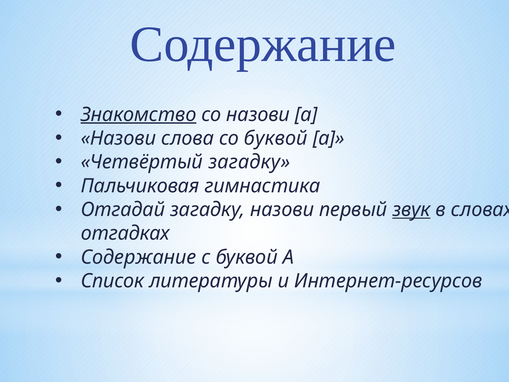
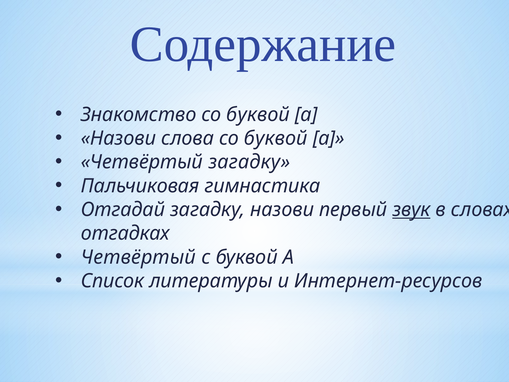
Знакомство underline: present -> none
назови at (258, 114): назови -> буквой
Содержание at (139, 257): Содержание -> Четвёртый
